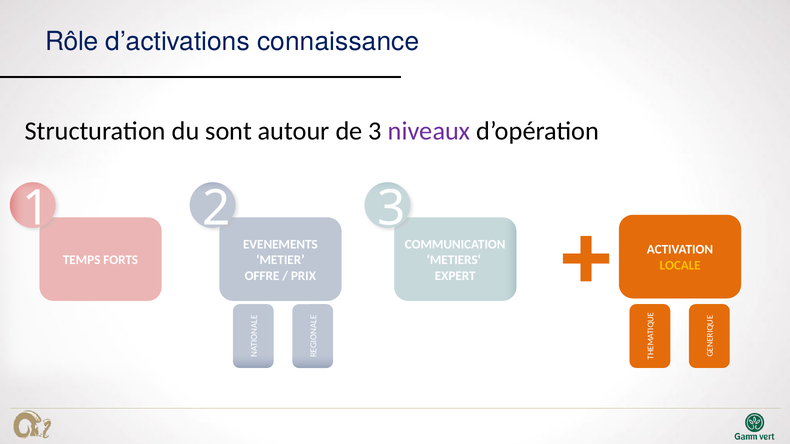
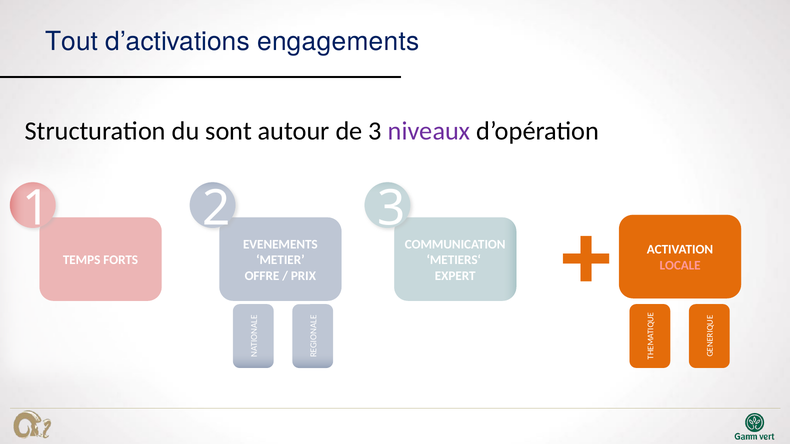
Rôle: Rôle -> Tout
connaissance: connaissance -> engagements
LOCALE colour: yellow -> pink
